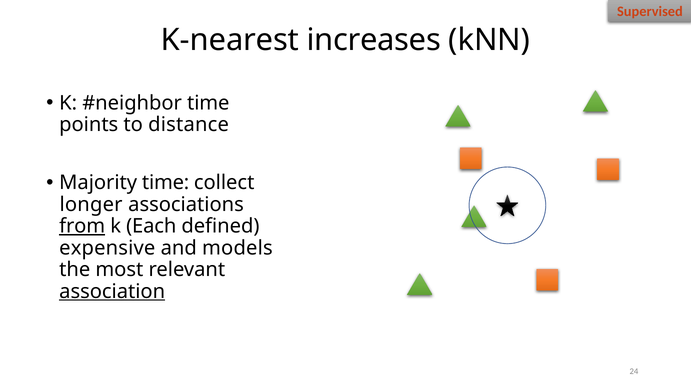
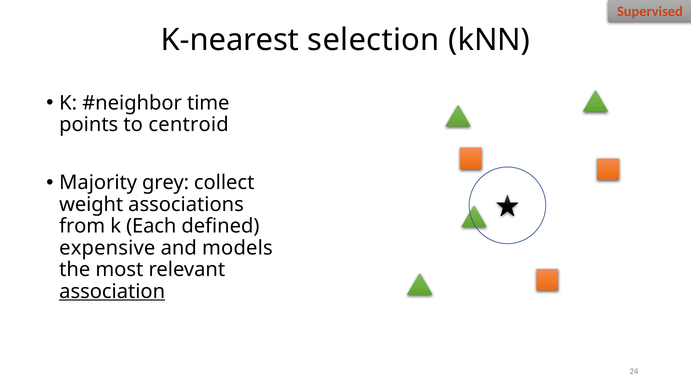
increases: increases -> selection
distance: distance -> centroid
Majority time: time -> grey
longer: longer -> weight
from underline: present -> none
